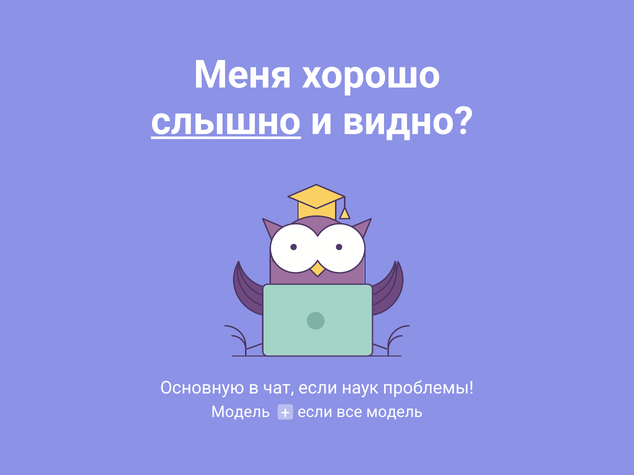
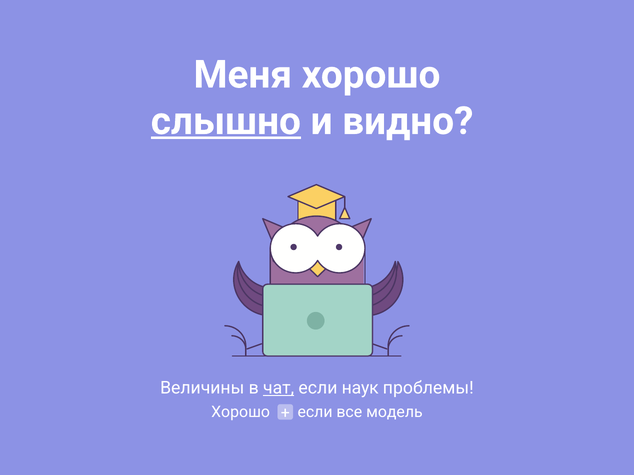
Основную: Основную -> Величины
чат underline: none -> present
Модель at (241, 413): Модель -> Хорошо
